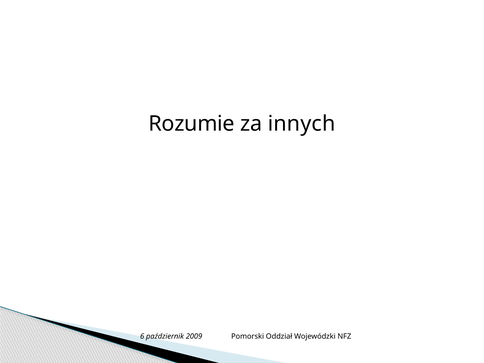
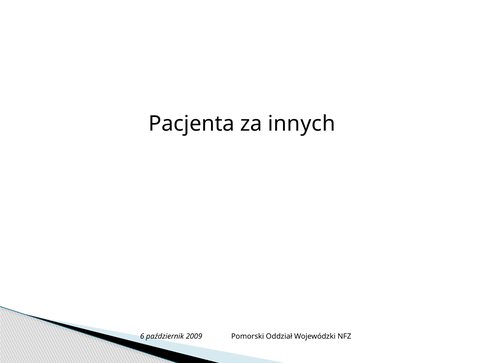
Rozumie: Rozumie -> Pacjenta
